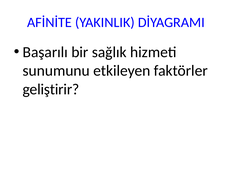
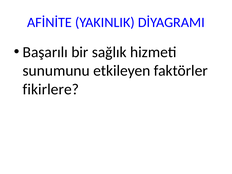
geliştirir: geliştirir -> fikirlere
